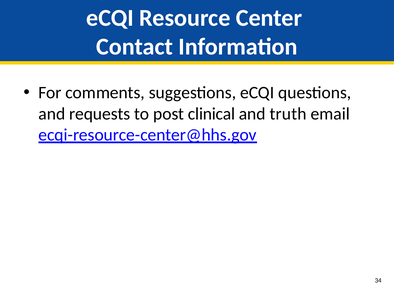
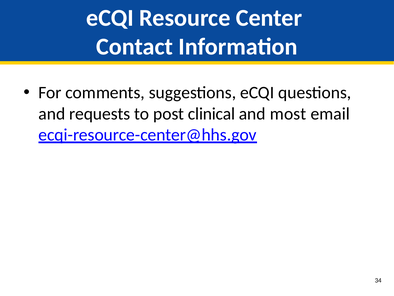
truth: truth -> most
